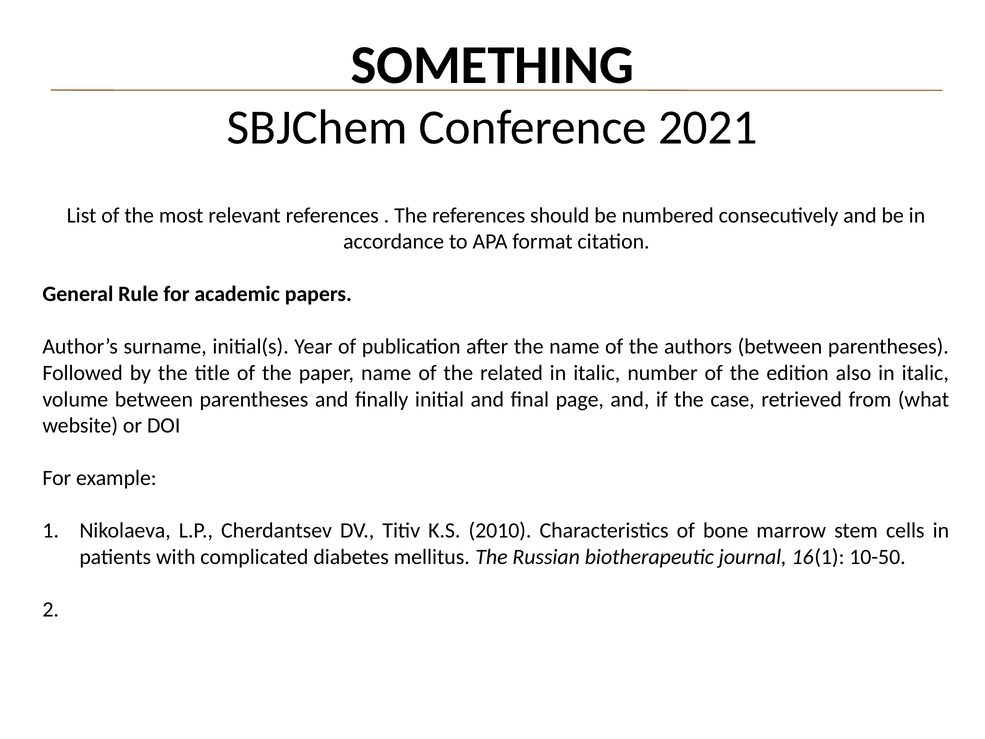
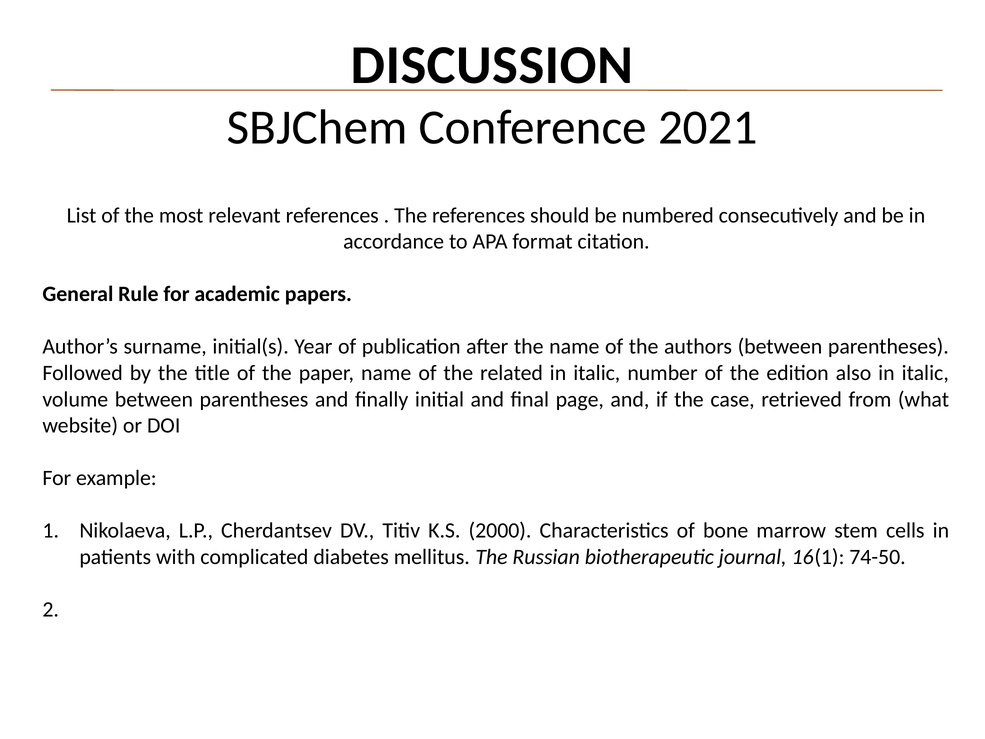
SOMETHING: SOMETHING -> DISCUSSION
2010: 2010 -> 2000
10-50: 10-50 -> 74-50
